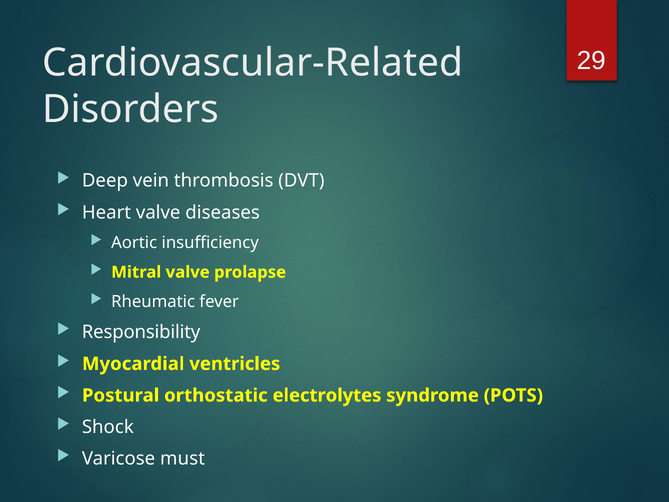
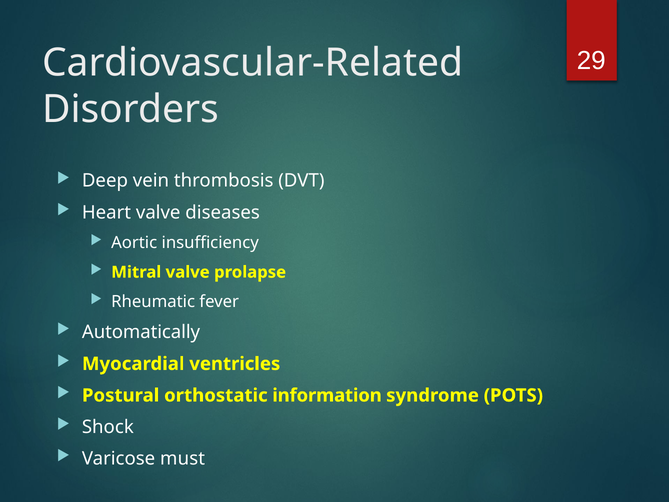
Responsibility: Responsibility -> Automatically
electrolytes: electrolytes -> information
